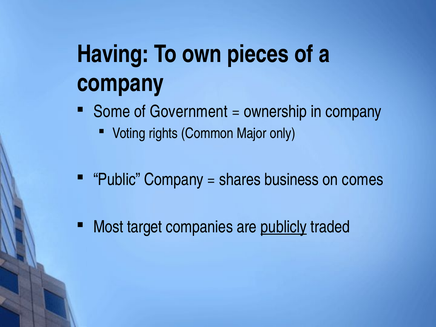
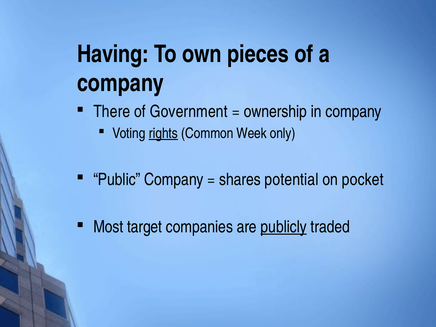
Some: Some -> There
rights underline: none -> present
Major: Major -> Week
business: business -> potential
comes: comes -> pocket
